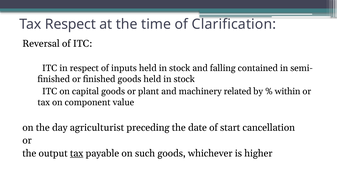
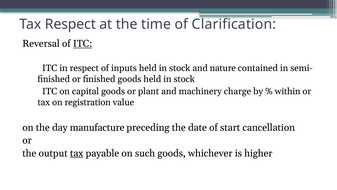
ITC at (83, 44) underline: none -> present
falling: falling -> nature
related: related -> charge
component: component -> registration
agriculturist: agriculturist -> manufacture
